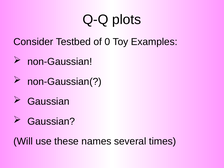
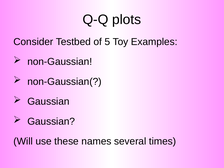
0: 0 -> 5
